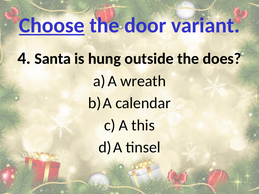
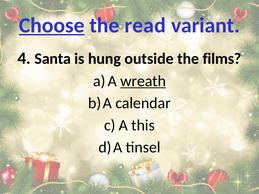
door: door -> read
does: does -> films
wreath underline: none -> present
